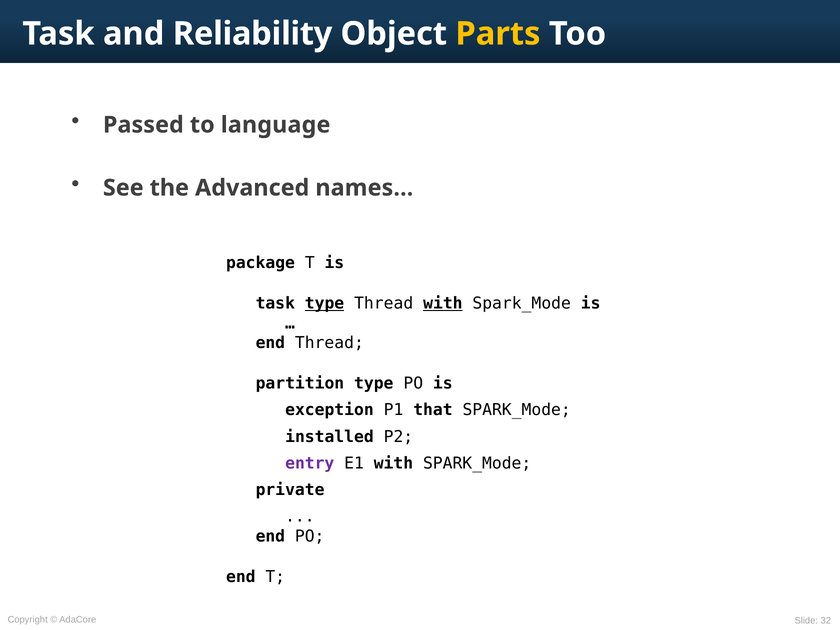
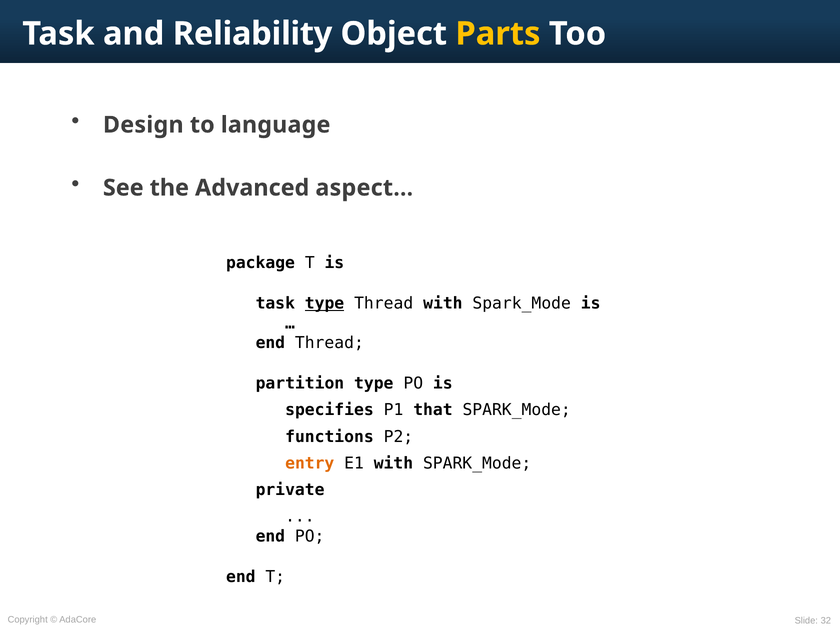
Passed: Passed -> Design
names…: names… -> aspect…
with at (443, 304) underline: present -> none
exception: exception -> specifies
installed: installed -> functions
entry colour: purple -> orange
